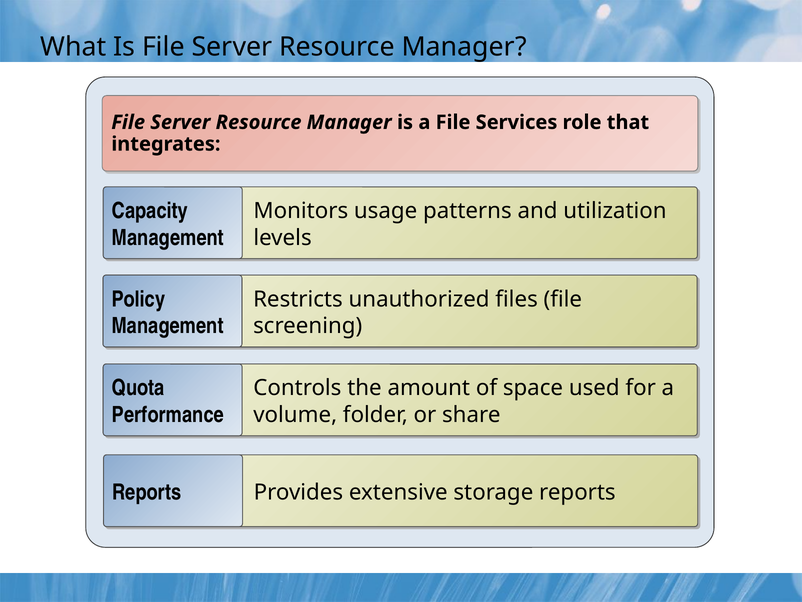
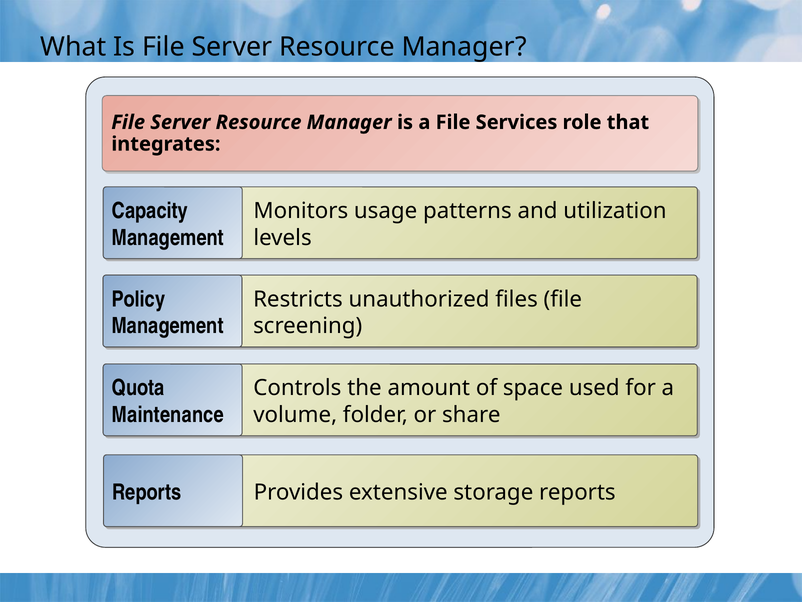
Performance: Performance -> Maintenance
